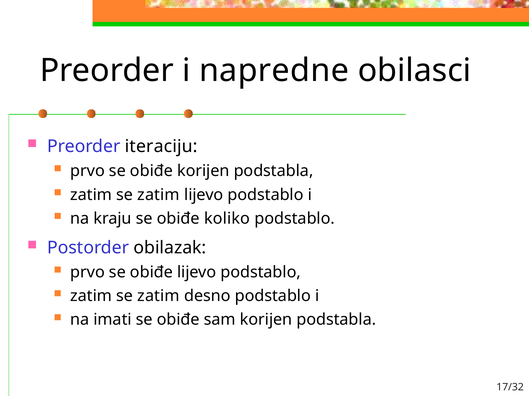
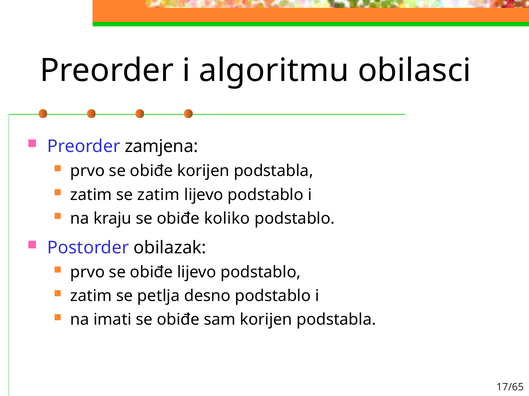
napredne: napredne -> algoritmu
iteraciju: iteraciju -> zamjena
zatim at (159, 296): zatim -> petlja
17/32: 17/32 -> 17/65
